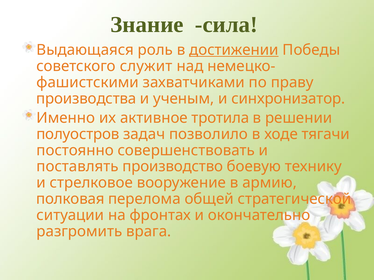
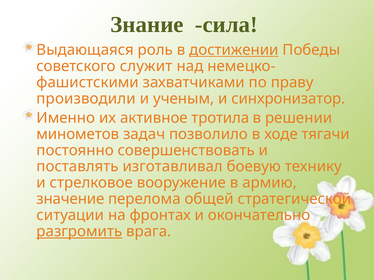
производства: производства -> производили
полуостров: полуостров -> минометов
производство: производство -> изготавливал
полковая: полковая -> значение
разгромить underline: none -> present
